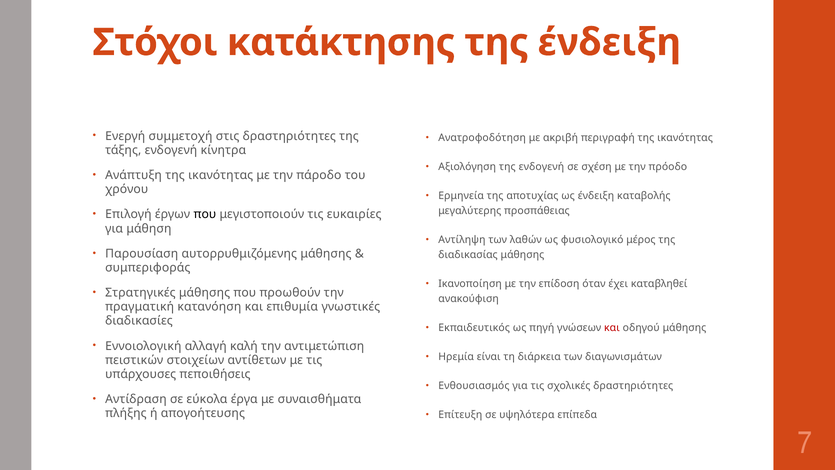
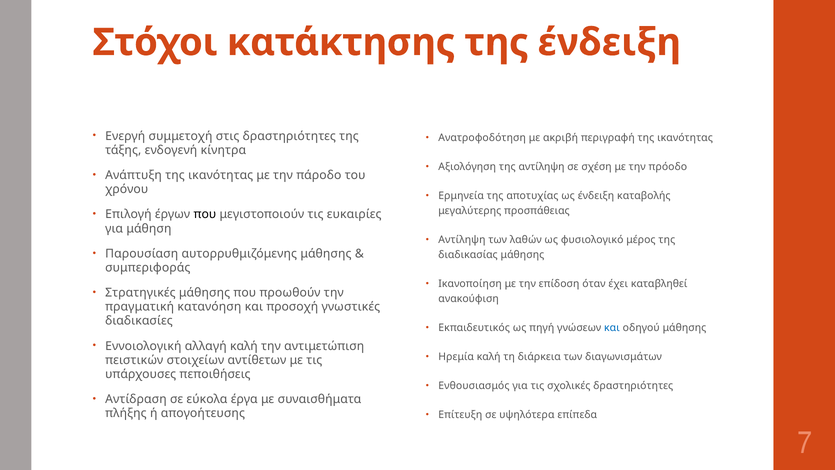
της ενδογενή: ενδογενή -> αντίληψη
επιθυμία: επιθυμία -> προσοχή
και at (612, 328) colour: red -> blue
Ηρεμία είναι: είναι -> καλή
